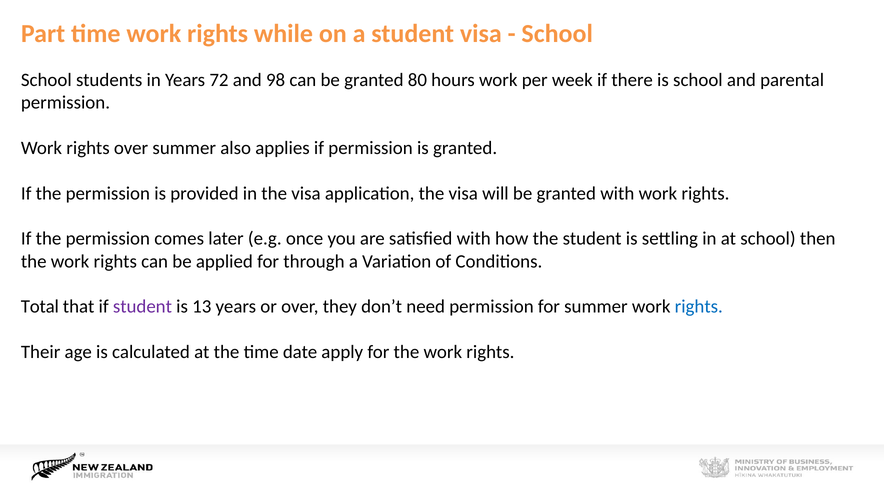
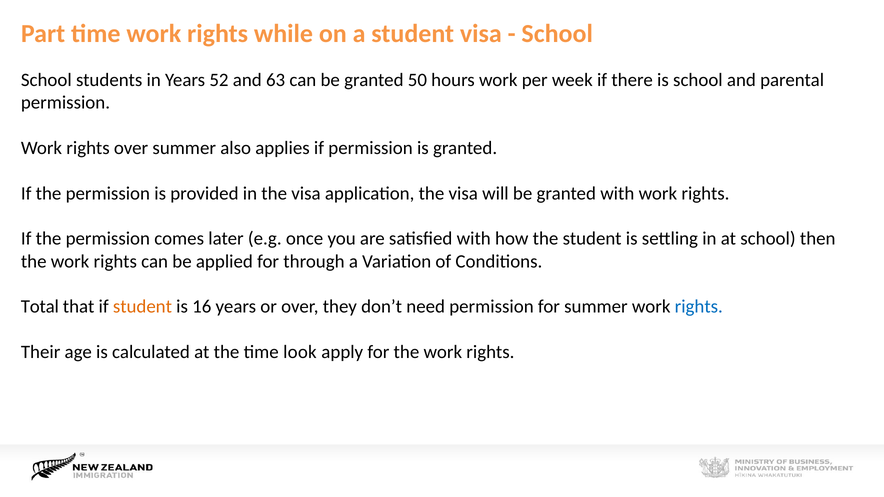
72: 72 -> 52
98: 98 -> 63
80: 80 -> 50
student at (142, 307) colour: purple -> orange
13: 13 -> 16
date: date -> look
